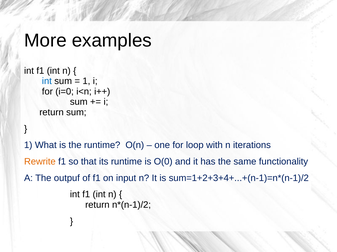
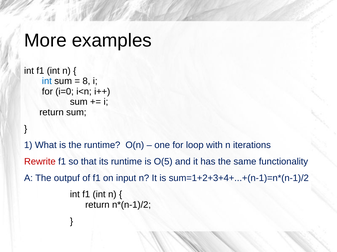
1 at (86, 81): 1 -> 8
Rewrite colour: orange -> red
O(0: O(0 -> O(5
